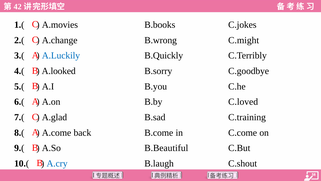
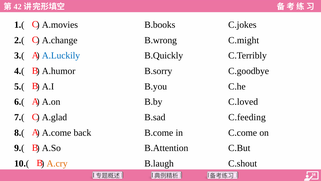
A.looked: A.looked -> A.humor
C.training: C.training -> C.feeding
B.Beautiful: B.Beautiful -> B.Attention
A.cry colour: blue -> orange
